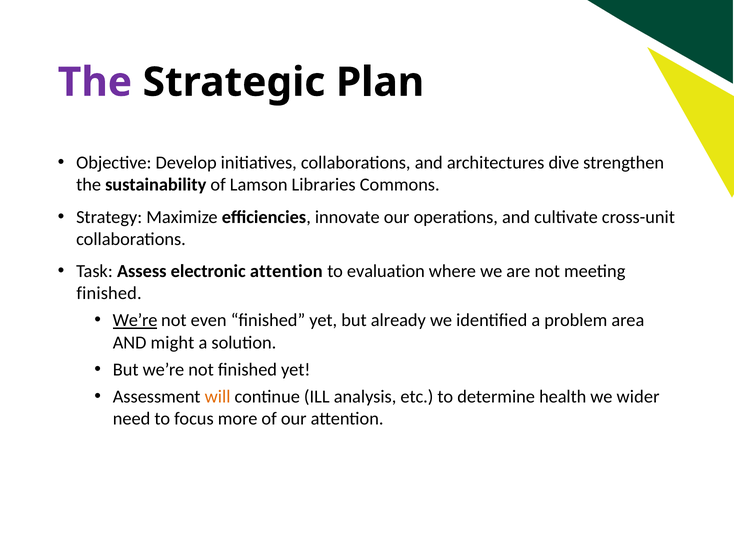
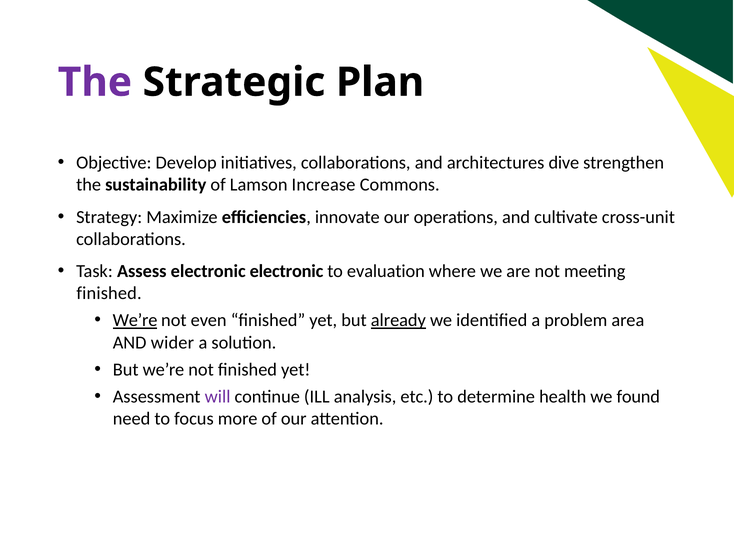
Libraries: Libraries -> Increase
electronic attention: attention -> electronic
already underline: none -> present
might: might -> wider
will colour: orange -> purple
wider: wider -> found
